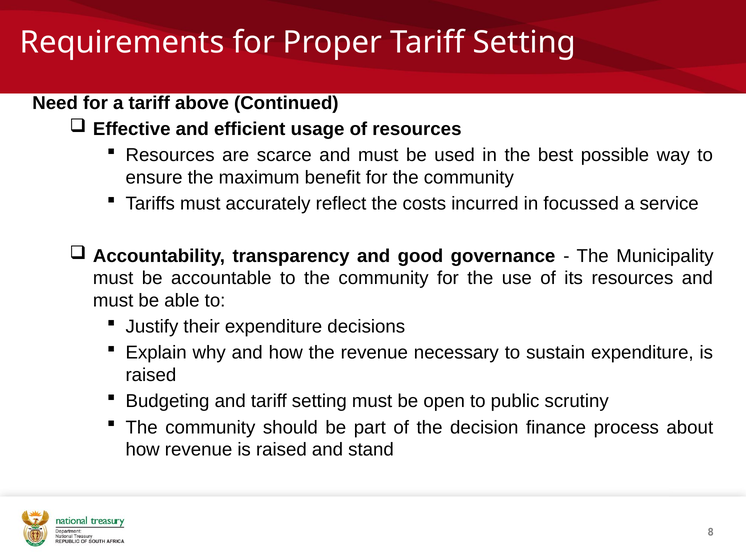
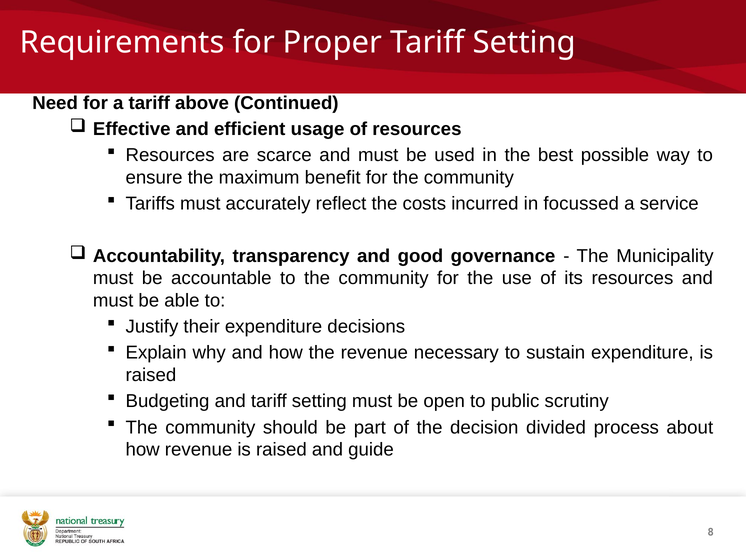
finance: finance -> divided
stand: stand -> guide
